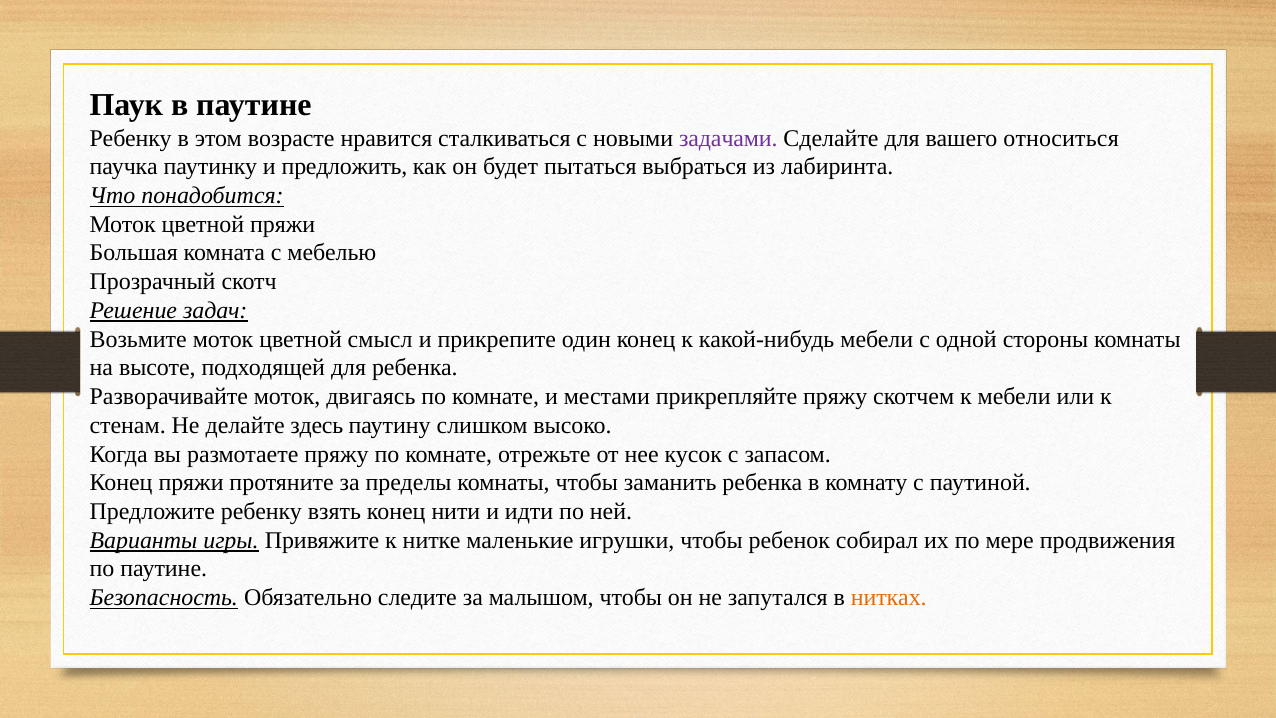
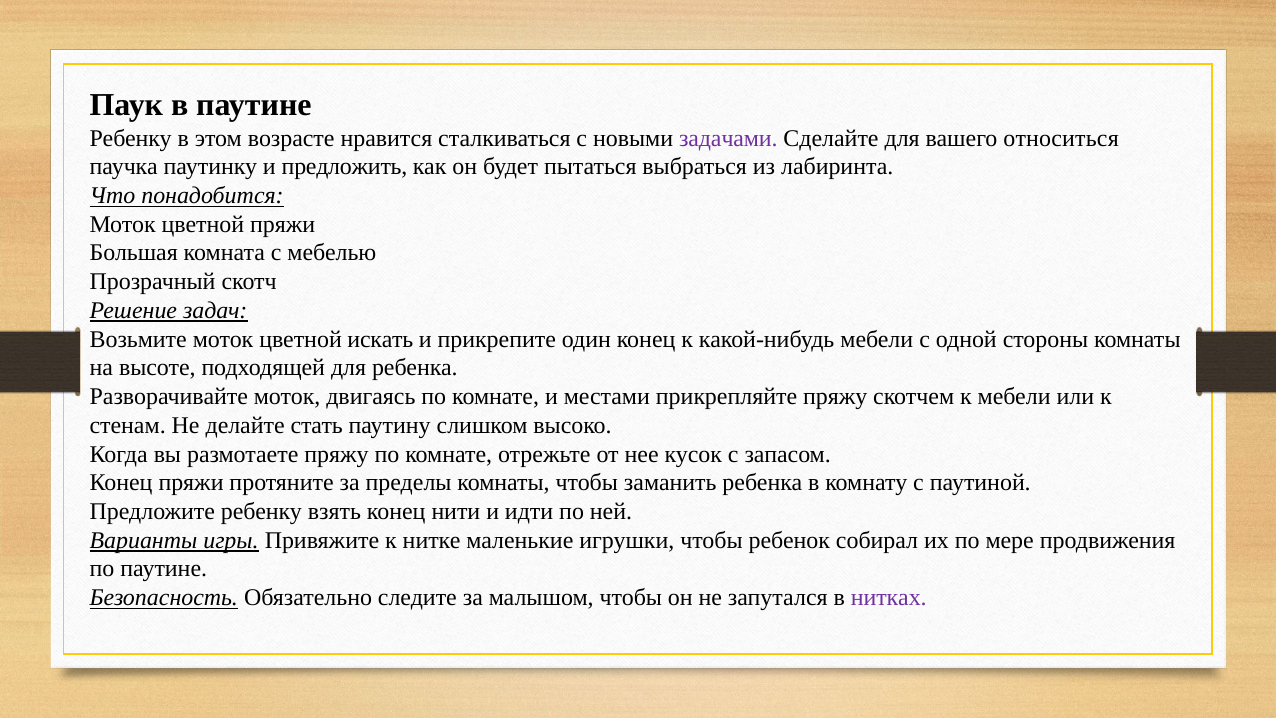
смысл: смысл -> искать
здесь: здесь -> стать
нитках colour: orange -> purple
